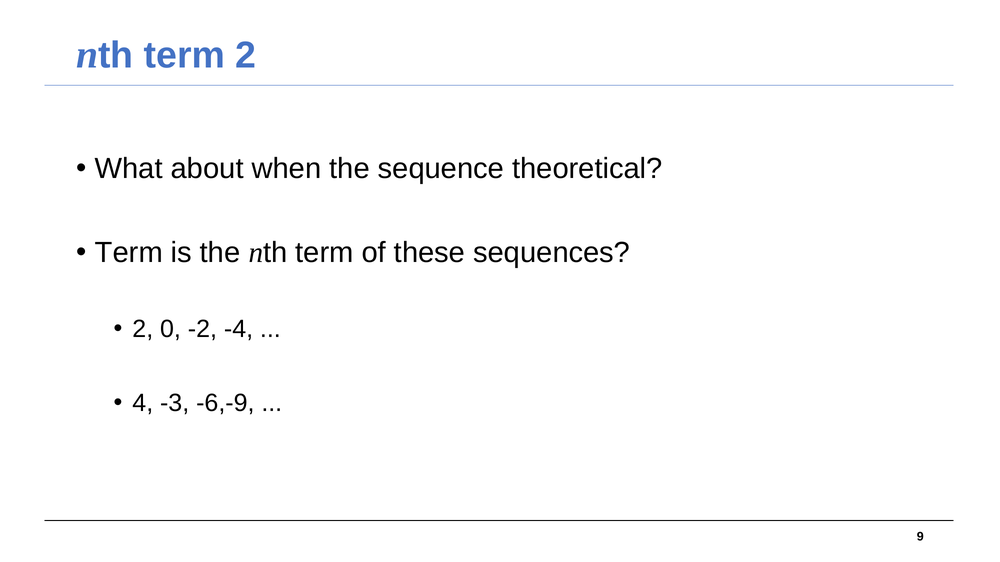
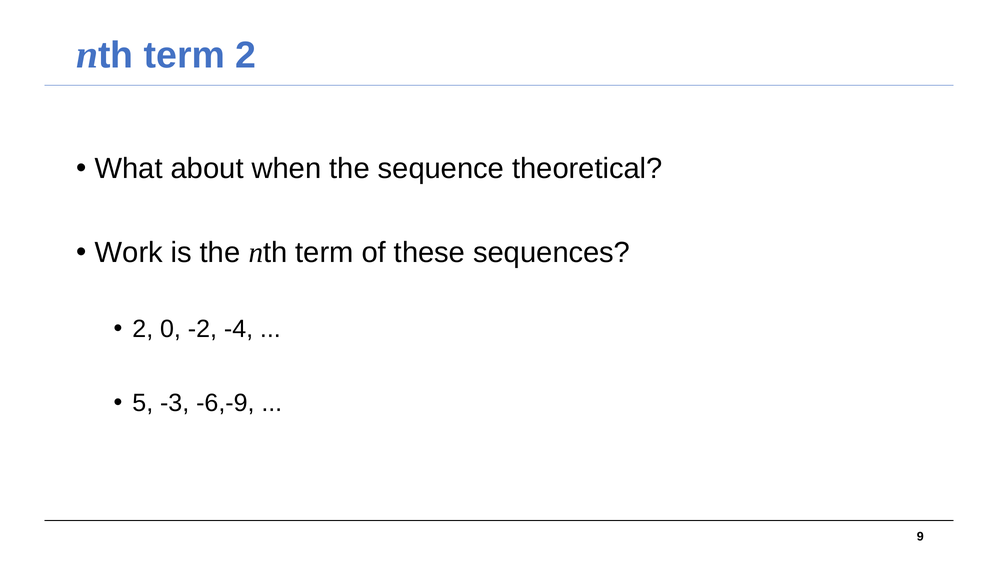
Term at (129, 253): Term -> Work
4: 4 -> 5
